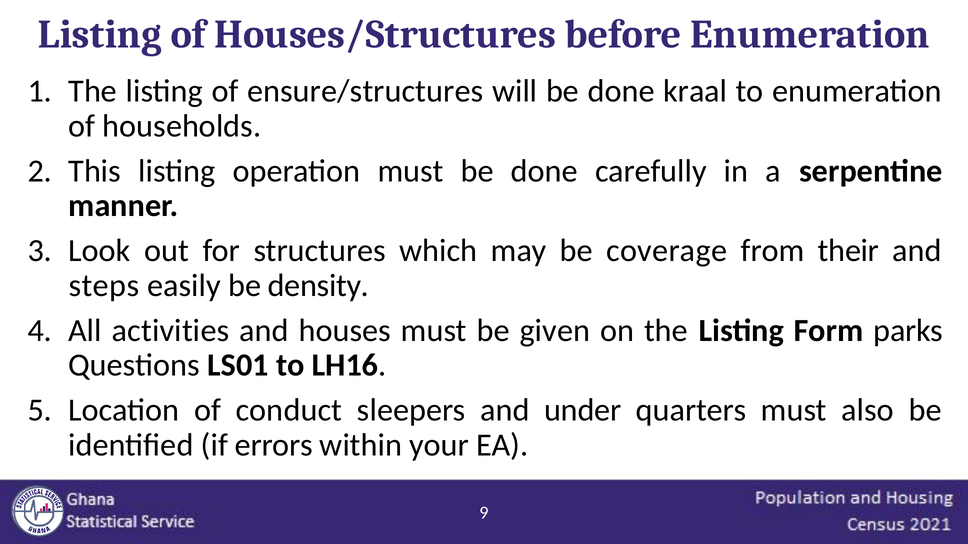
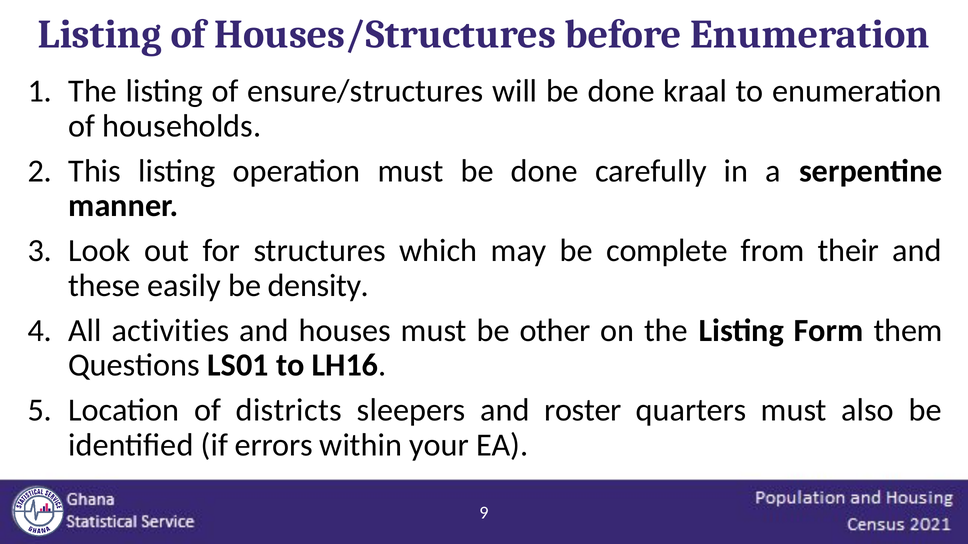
coverage: coverage -> complete
steps: steps -> these
given: given -> other
parks: parks -> them
conduct: conduct -> districts
under: under -> roster
